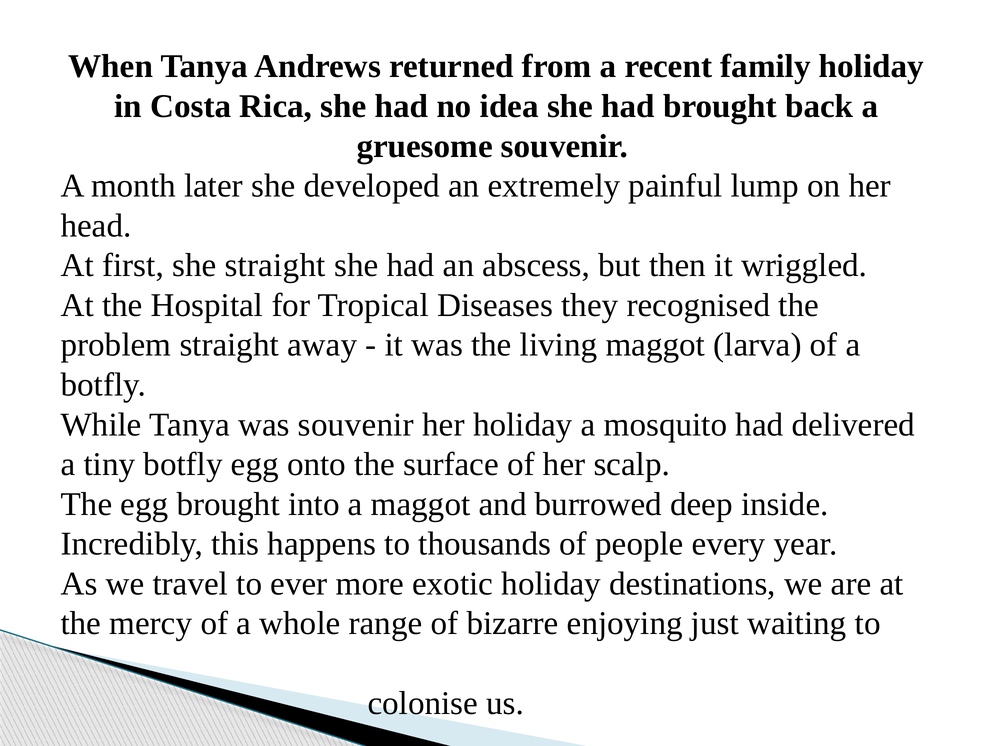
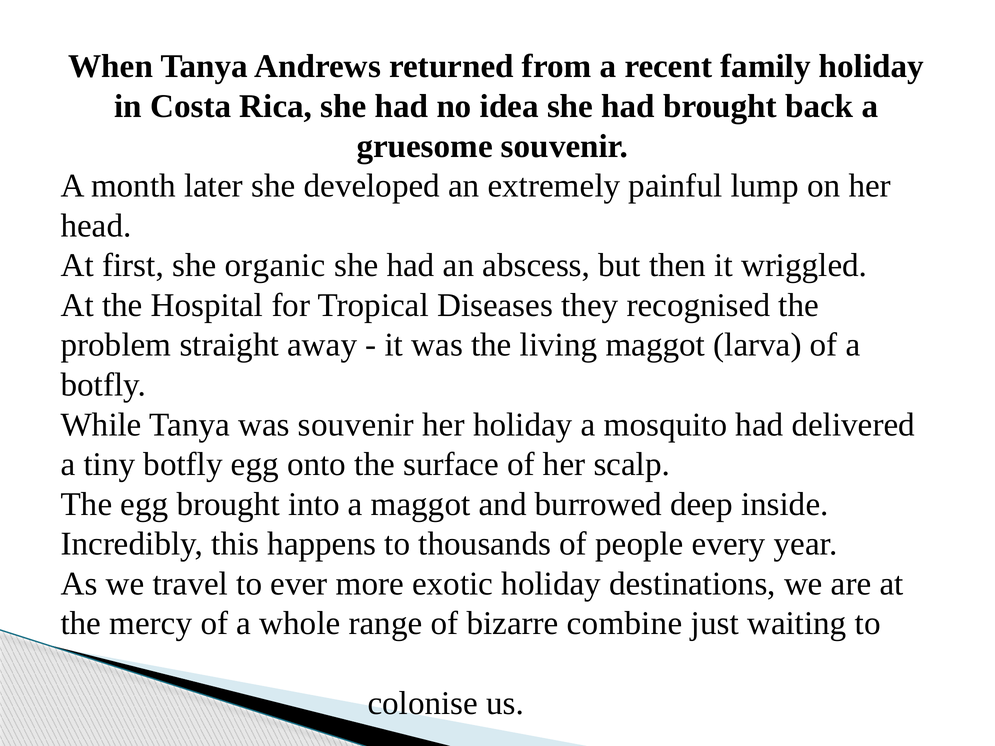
she straight: straight -> organic
enjoying: enjoying -> combine
